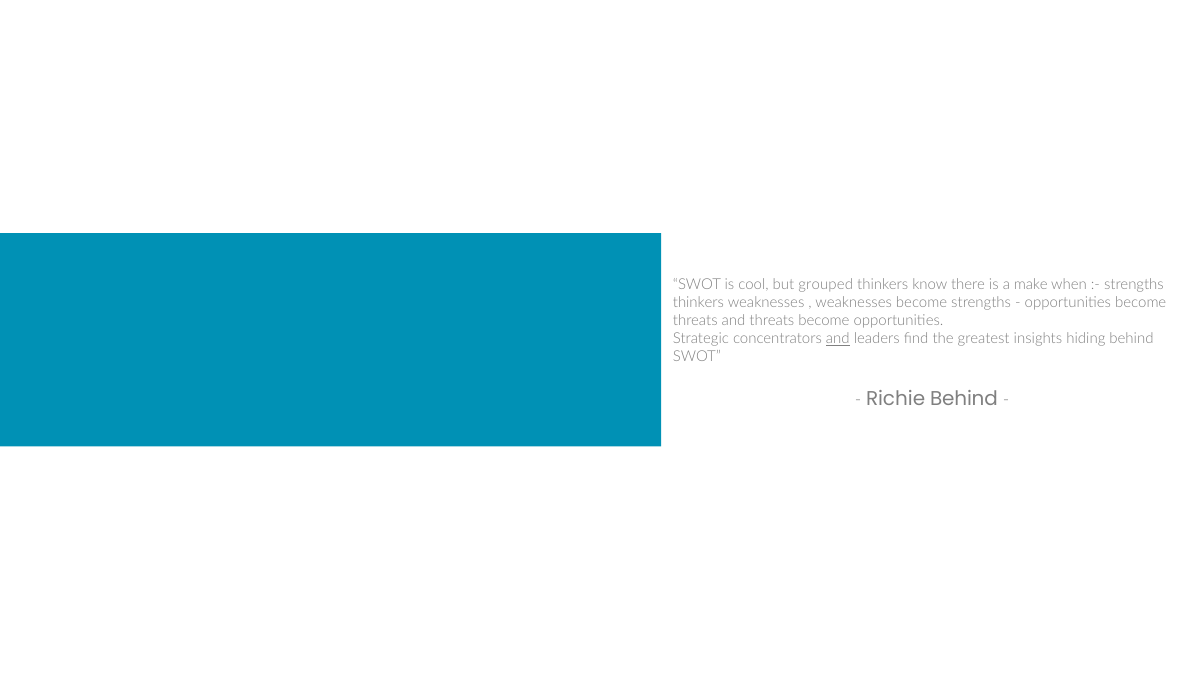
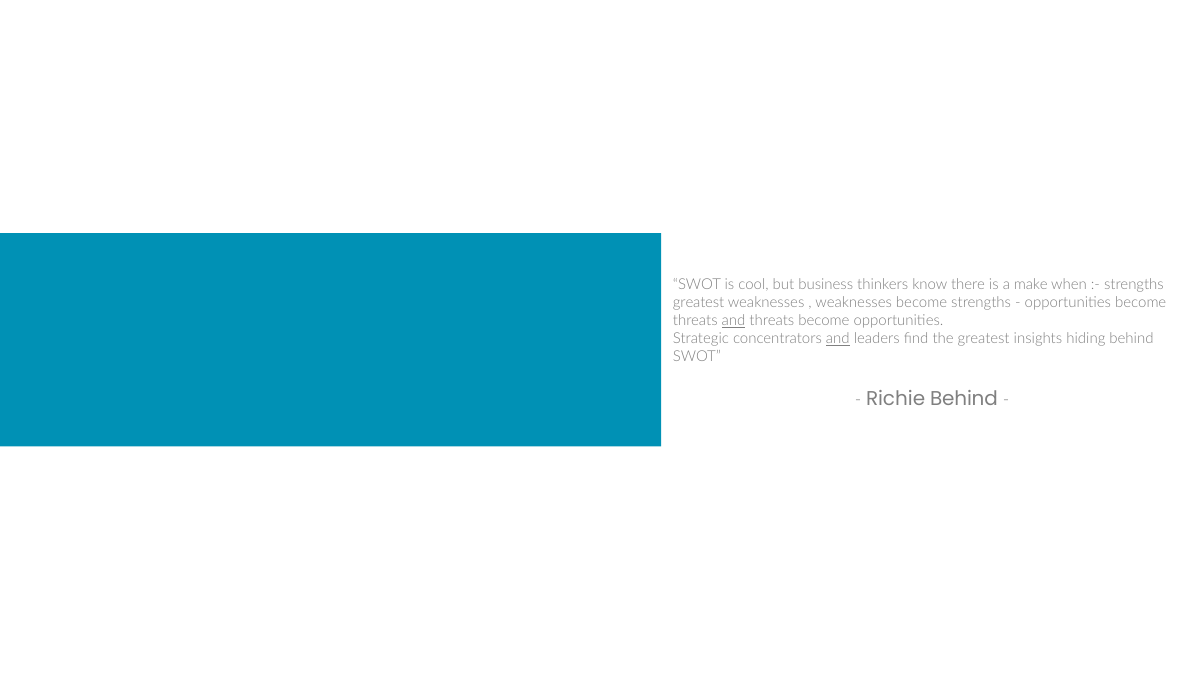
grouped: grouped -> business
thinkers at (699, 303): thinkers -> greatest
and at (734, 321) underline: none -> present
